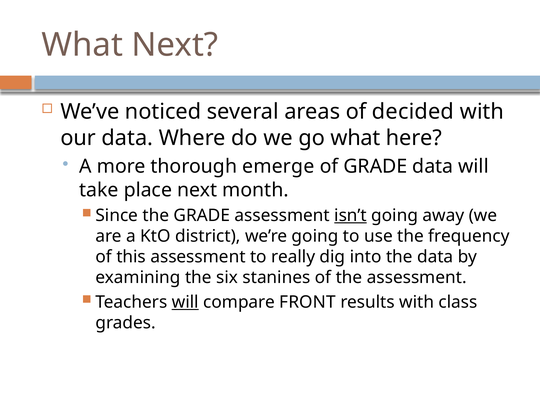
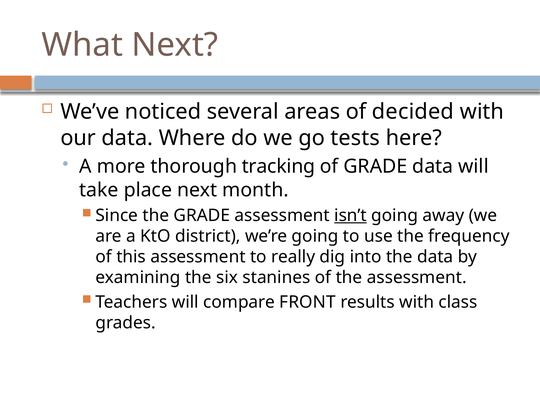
go what: what -> tests
emerge: emerge -> tracking
will at (185, 302) underline: present -> none
